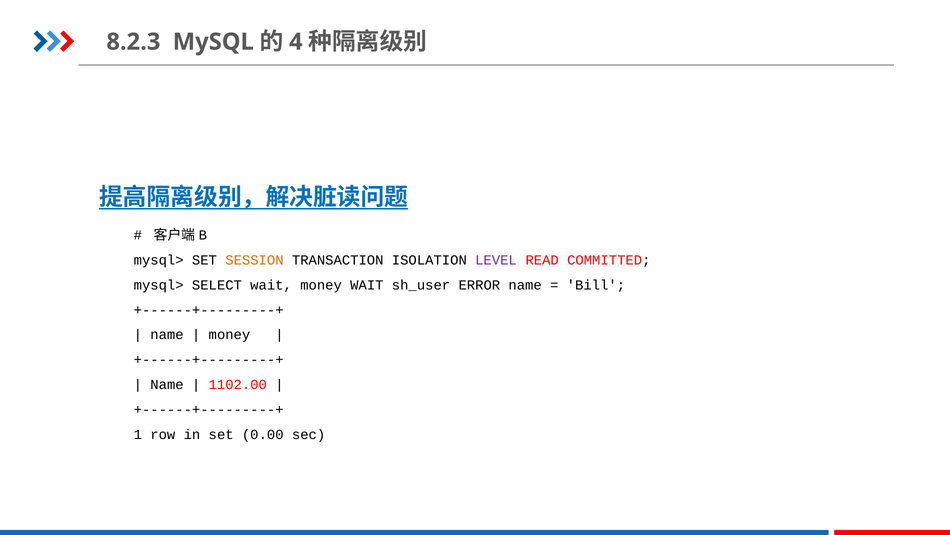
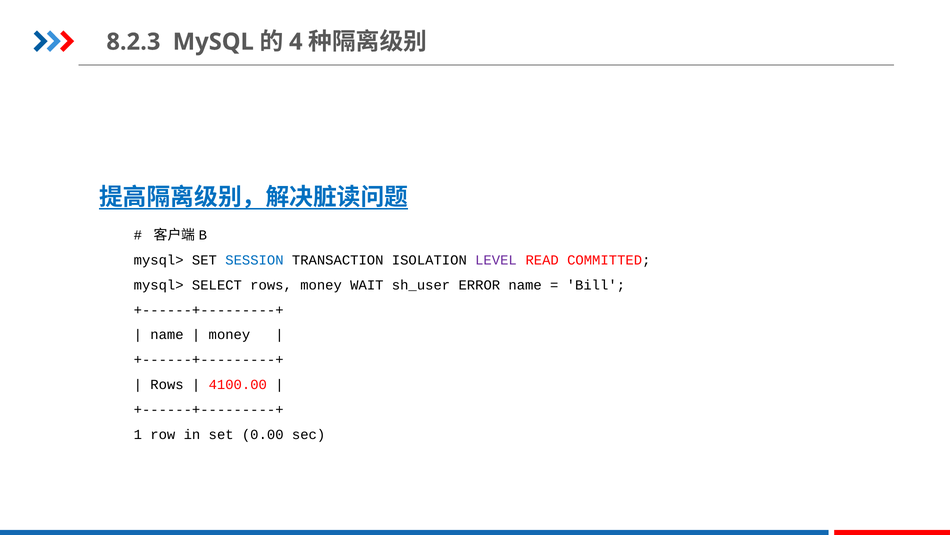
SESSION colour: orange -> blue
SELECT wait: wait -> rows
Name at (167, 385): Name -> Rows
1102.00: 1102.00 -> 4100.00
